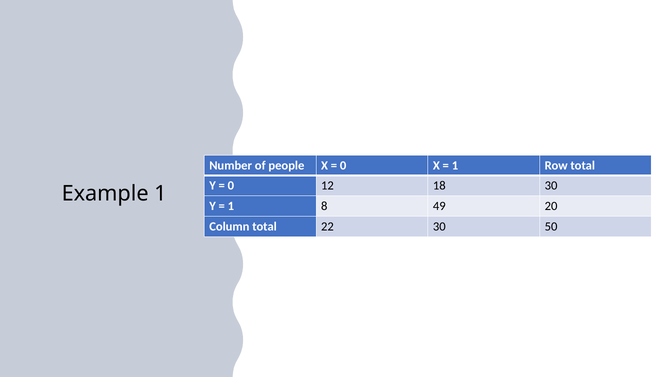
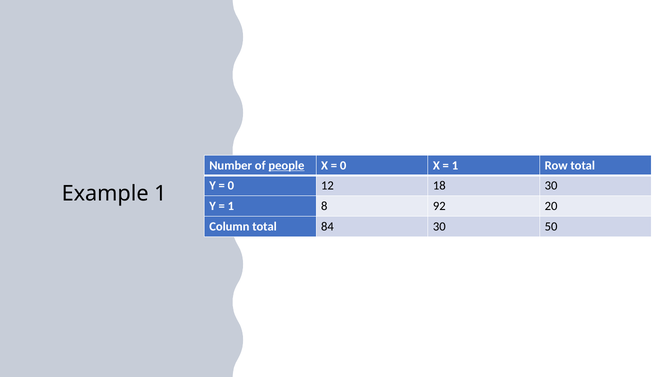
people underline: none -> present
49: 49 -> 92
22: 22 -> 84
